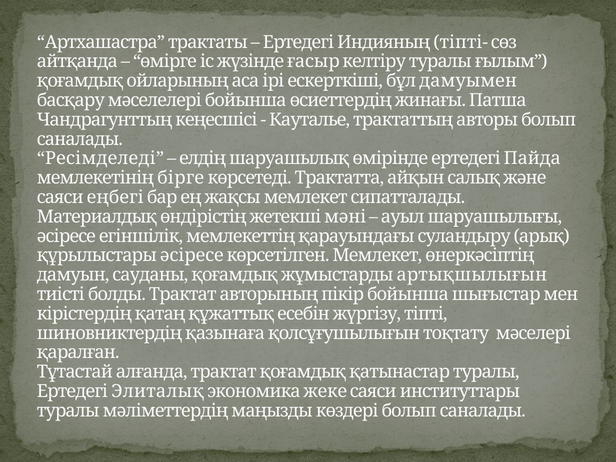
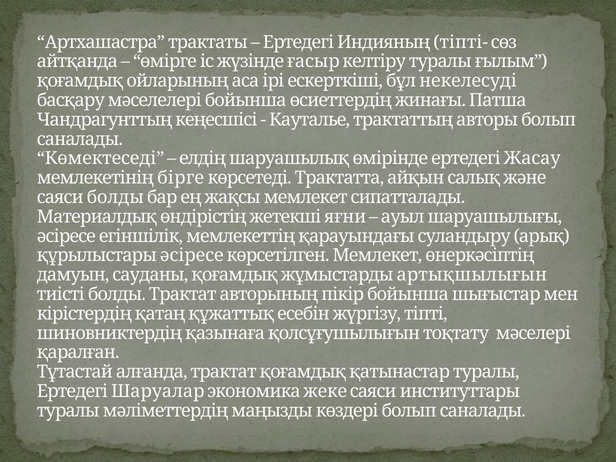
дамуымен: дамуымен -> некелесуді
Ресімделеді: Ресімделеді -> Көмектеседі
Пайда: Пайда -> Жасау
саяси еңбегі: еңбегі -> болды
мәні: мәні -> яғни
Элиталық: Элиталық -> Шаруалар
